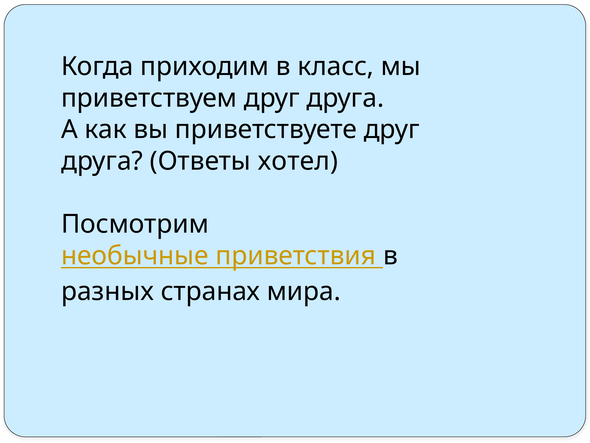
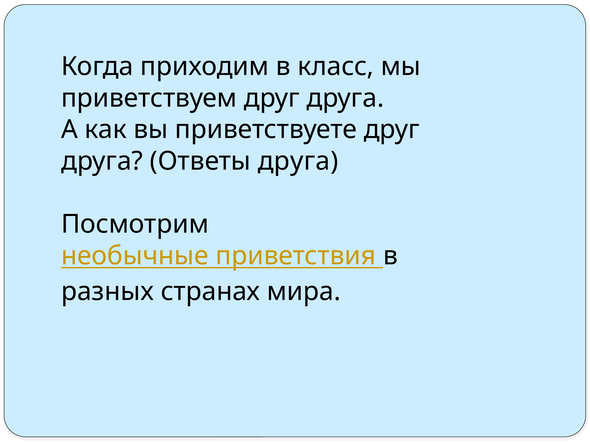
Ответы хотел: хотел -> друга
